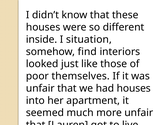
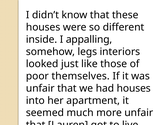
situation: situation -> appalling
find: find -> legs
